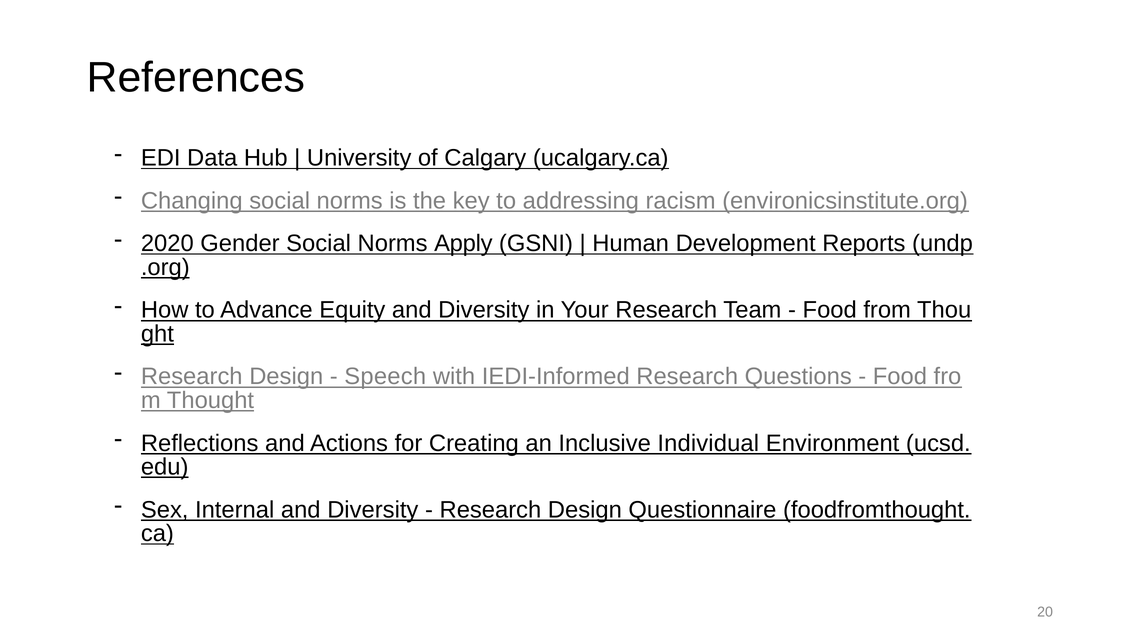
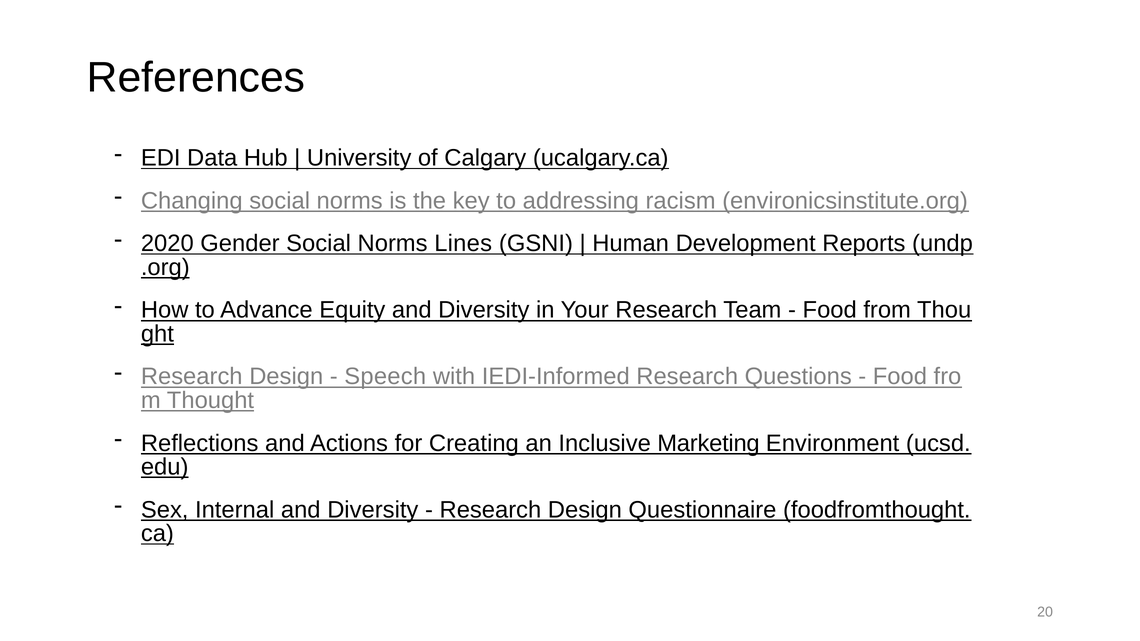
Apply: Apply -> Lines
Individual: Individual -> Marketing
